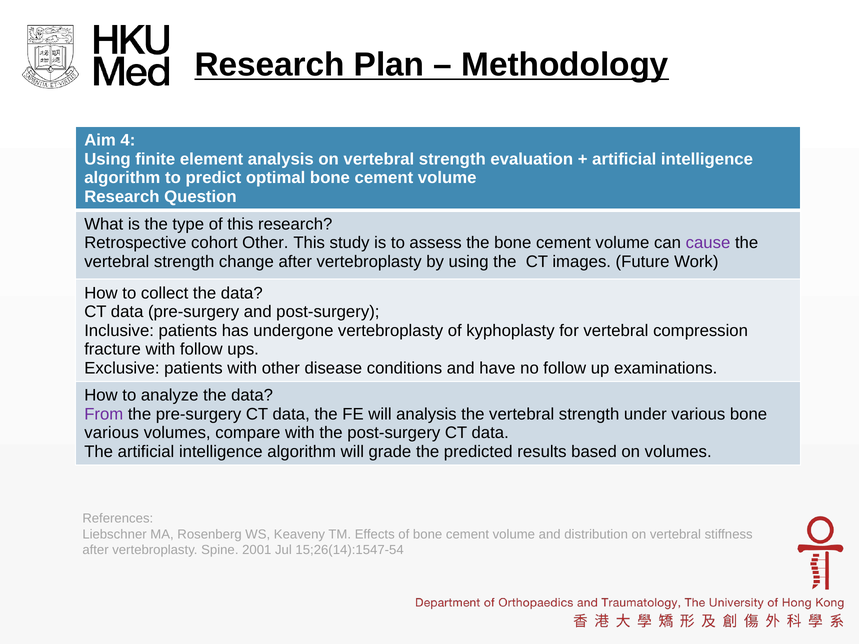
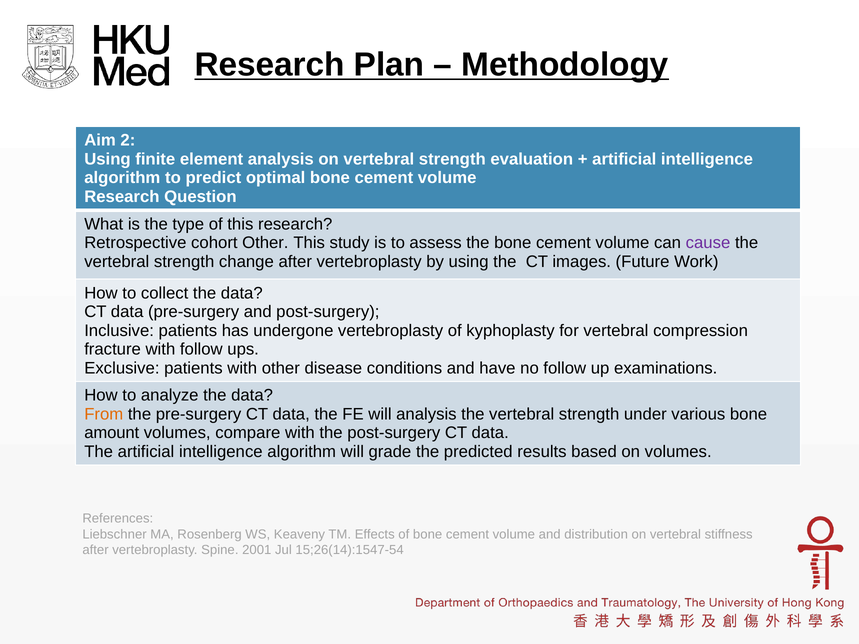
4: 4 -> 2
From colour: purple -> orange
various at (112, 433): various -> amount
